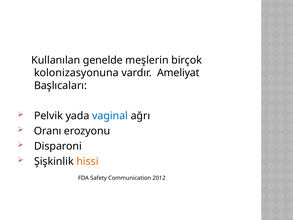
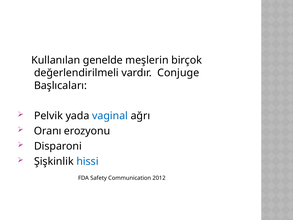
kolonizasyonuna: kolonizasyonuna -> değerlendirilmeli
Ameliyat: Ameliyat -> Conjuge
hissi colour: orange -> blue
